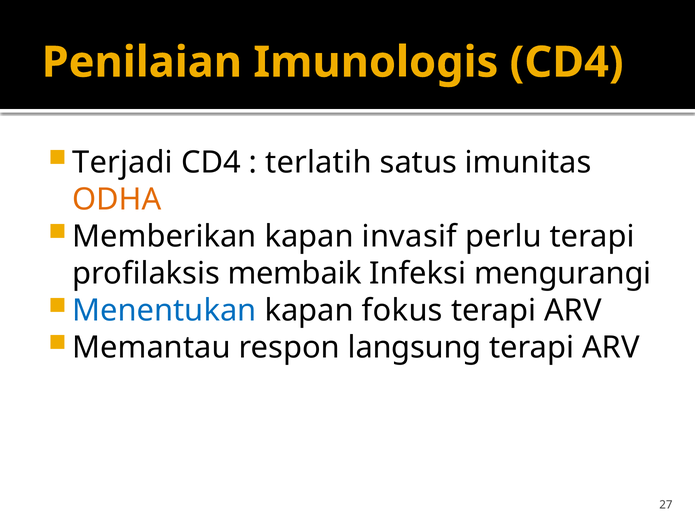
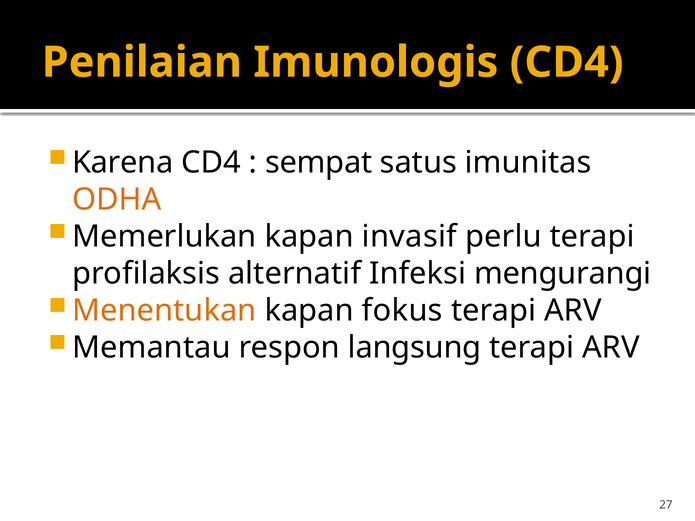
Terjadi: Terjadi -> Karena
terlatih: terlatih -> sempat
Memberikan: Memberikan -> Memerlukan
membaik: membaik -> alternatif
Menentukan colour: blue -> orange
